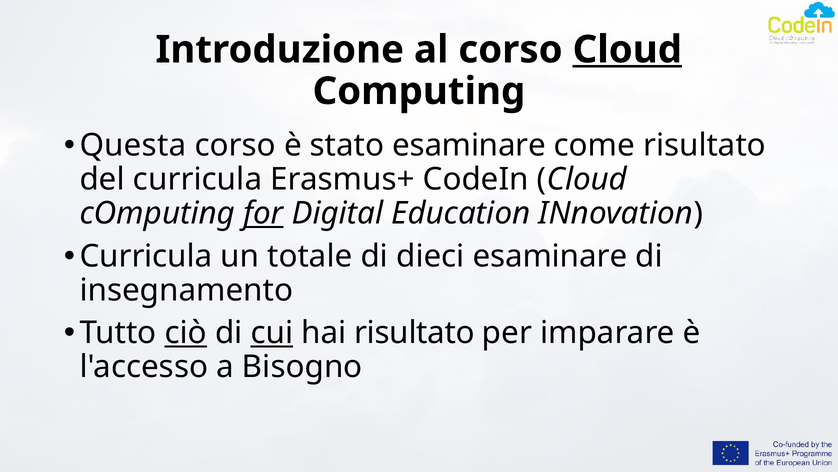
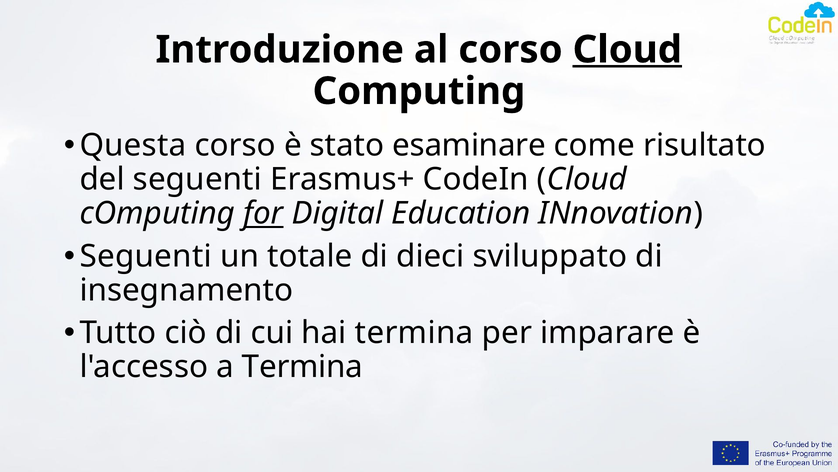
del curricula: curricula -> seguenti
Curricula at (146, 256): Curricula -> Seguenti
dieci esaminare: esaminare -> sviluppato
ciò underline: present -> none
cui underline: present -> none
hai risultato: risultato -> termina
a Bisogno: Bisogno -> Termina
